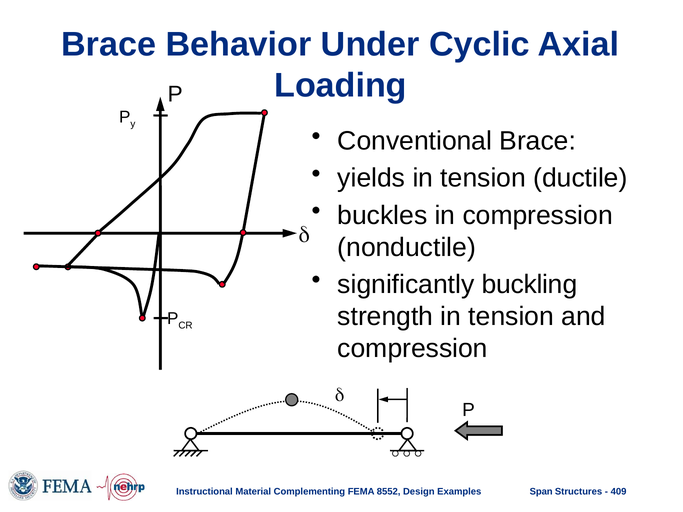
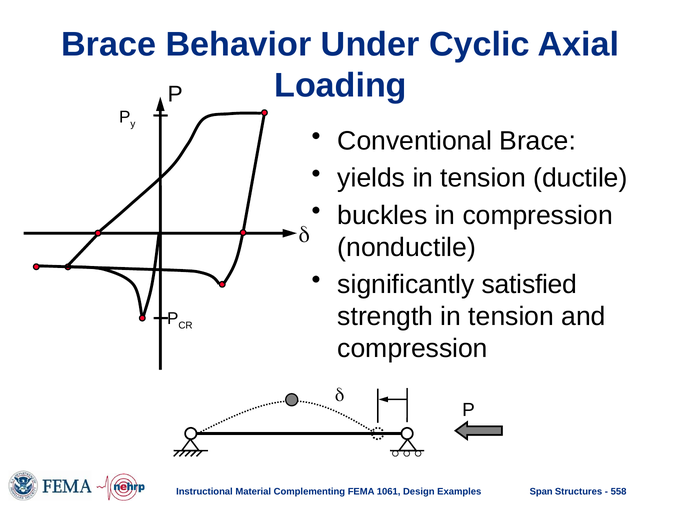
buckling: buckling -> satisfied
8552: 8552 -> 1061
409: 409 -> 558
